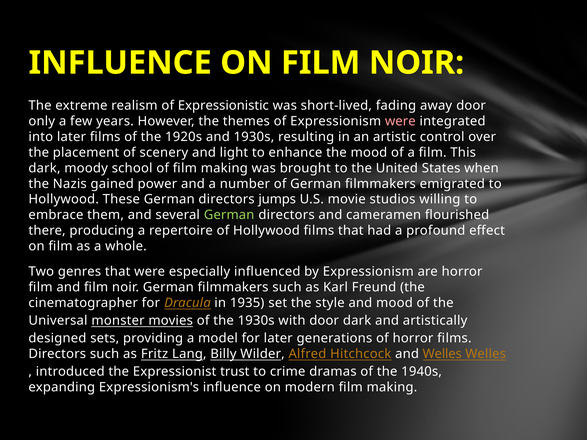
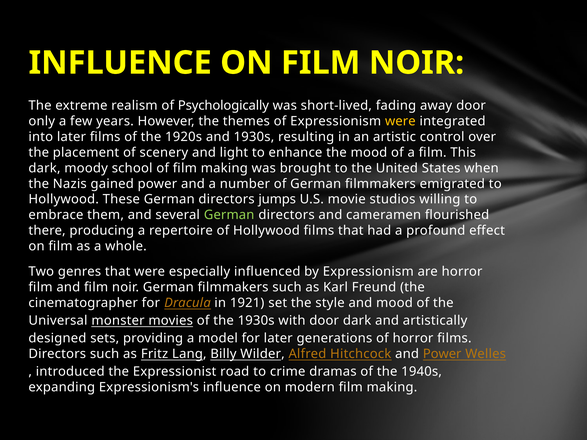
Expressionistic: Expressionistic -> Psychologically
were at (400, 121) colour: pink -> yellow
1935: 1935 -> 1921
and Welles: Welles -> Power
trust: trust -> road
